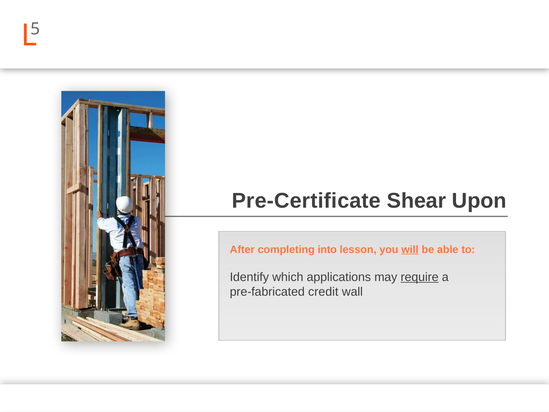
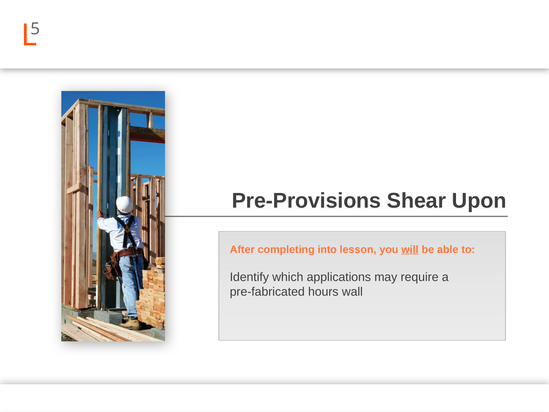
Pre-Certificate: Pre-Certificate -> Pre-Provisions
require underline: present -> none
credit: credit -> hours
